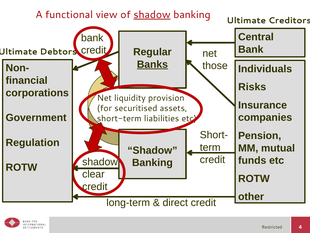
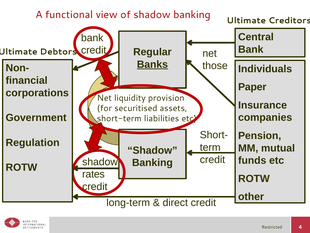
shadow at (152, 15) underline: present -> none
Risks: Risks -> Paper
clear: clear -> rates
